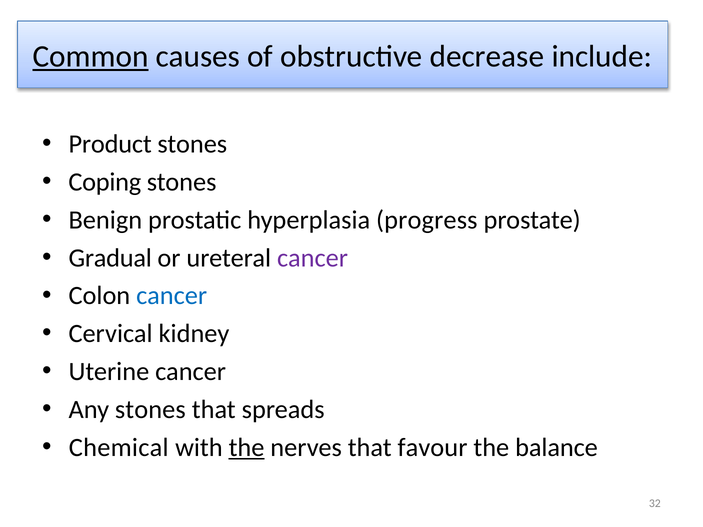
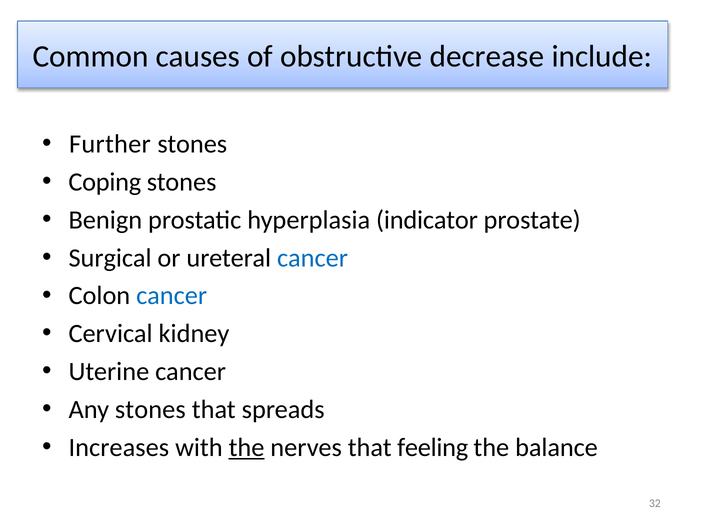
Common underline: present -> none
Product: Product -> Further
progress: progress -> indicator
Gradual: Gradual -> Surgical
cancer at (312, 258) colour: purple -> blue
Chemical: Chemical -> Increases
favour: favour -> feeling
